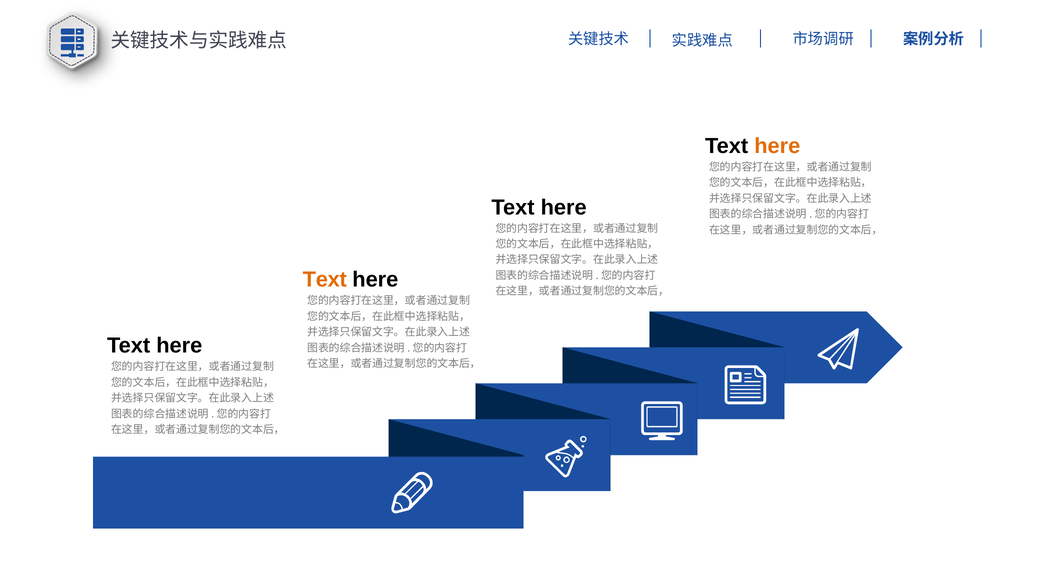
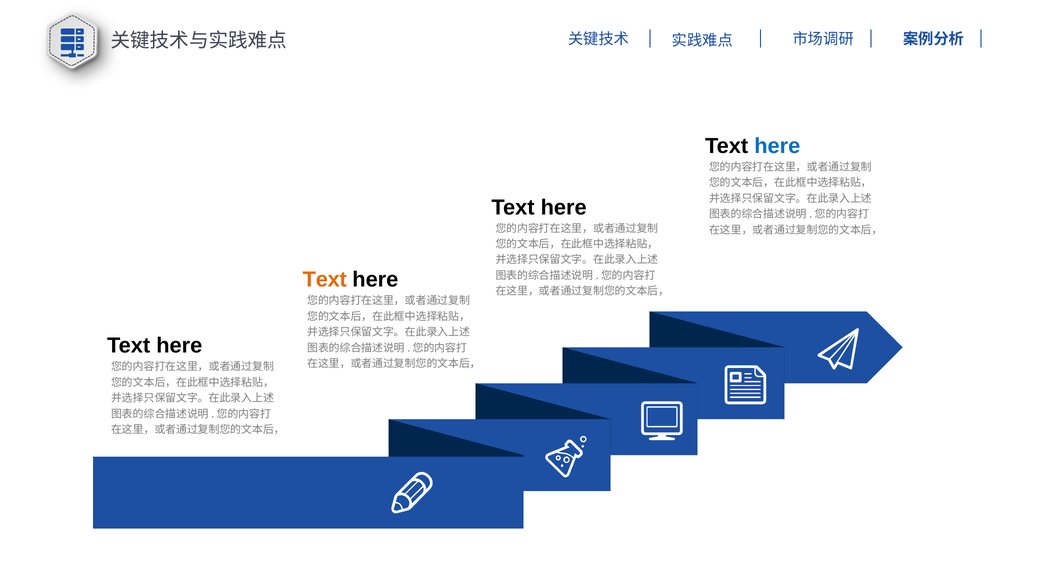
here at (777, 146) colour: orange -> blue
